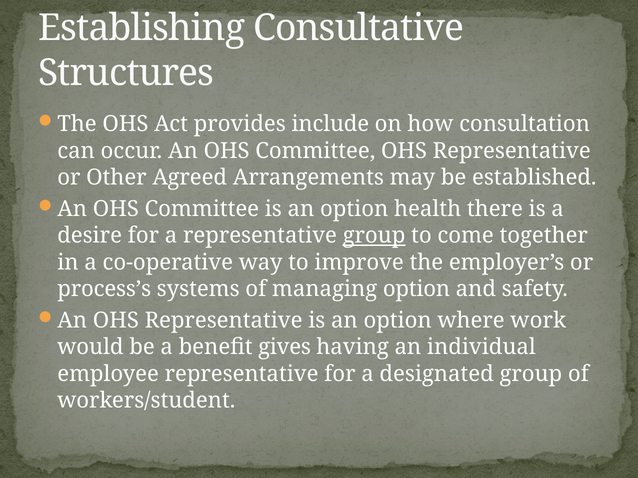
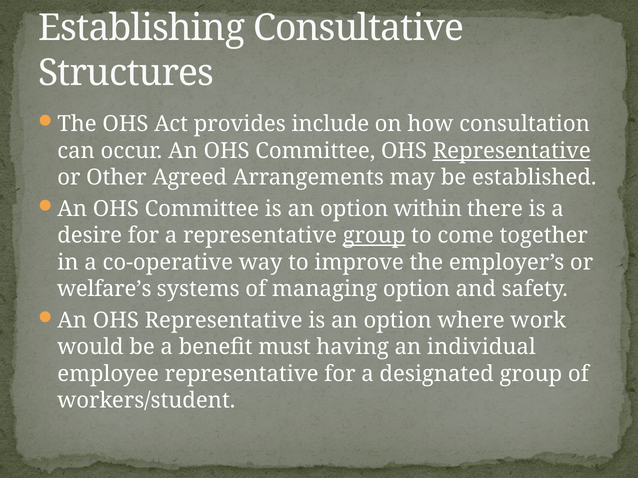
Representative at (512, 151) underline: none -> present
health: health -> within
process’s: process’s -> welfare’s
gives: gives -> must
